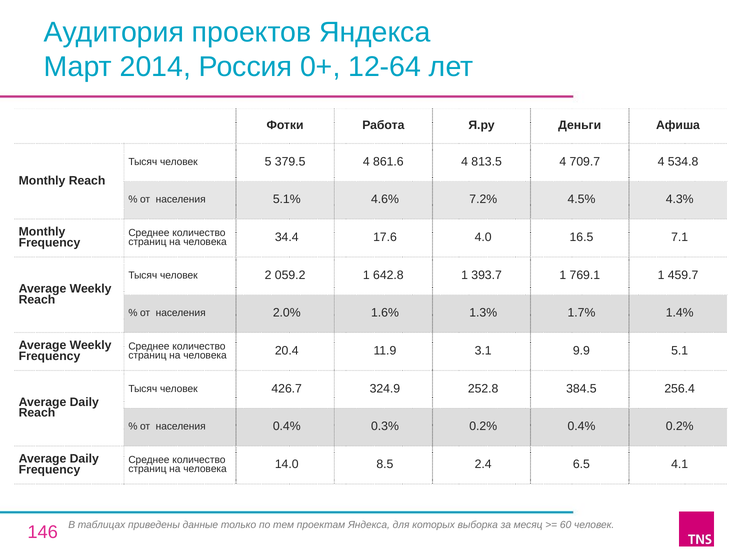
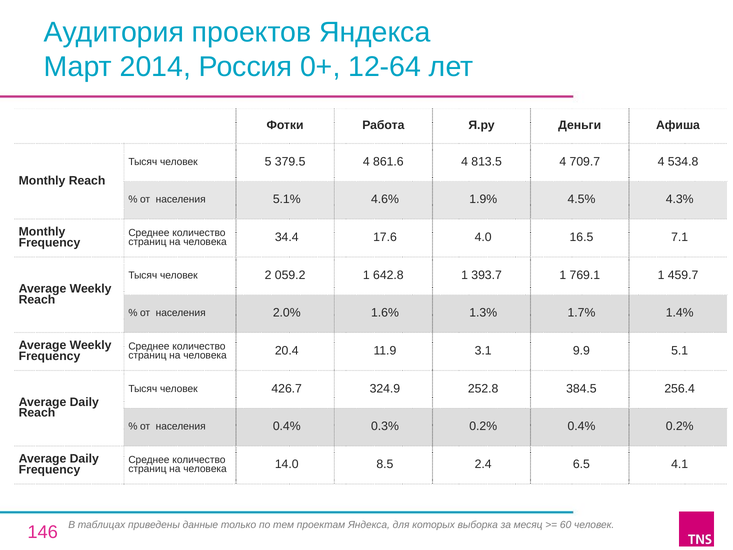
7.2%: 7.2% -> 1.9%
